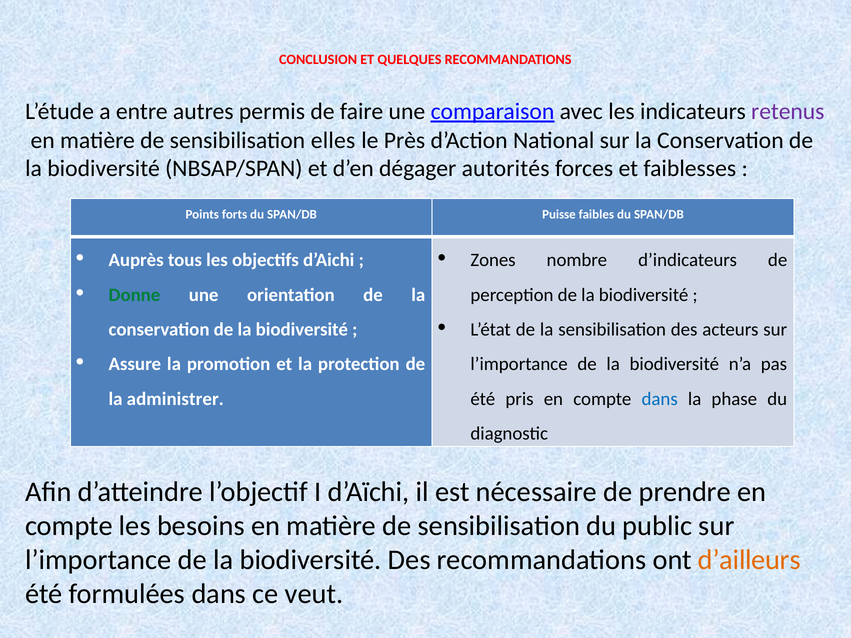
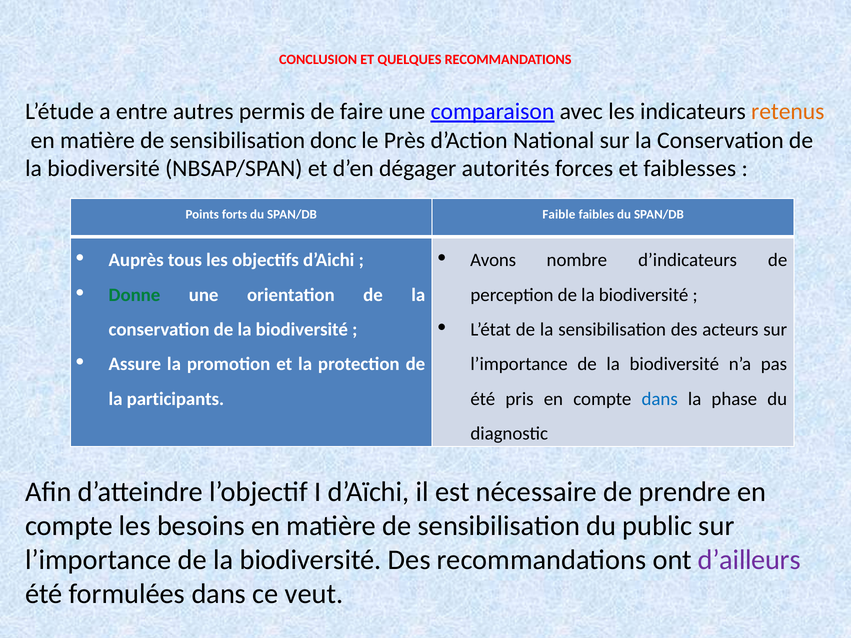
retenus colour: purple -> orange
elles: elles -> donc
Puisse: Puisse -> Faible
Zones: Zones -> Avons
administrer: administrer -> participants
d’ailleurs colour: orange -> purple
